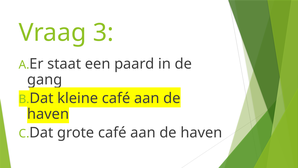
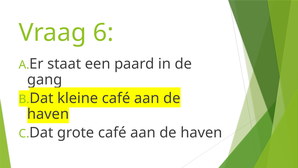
3: 3 -> 6
